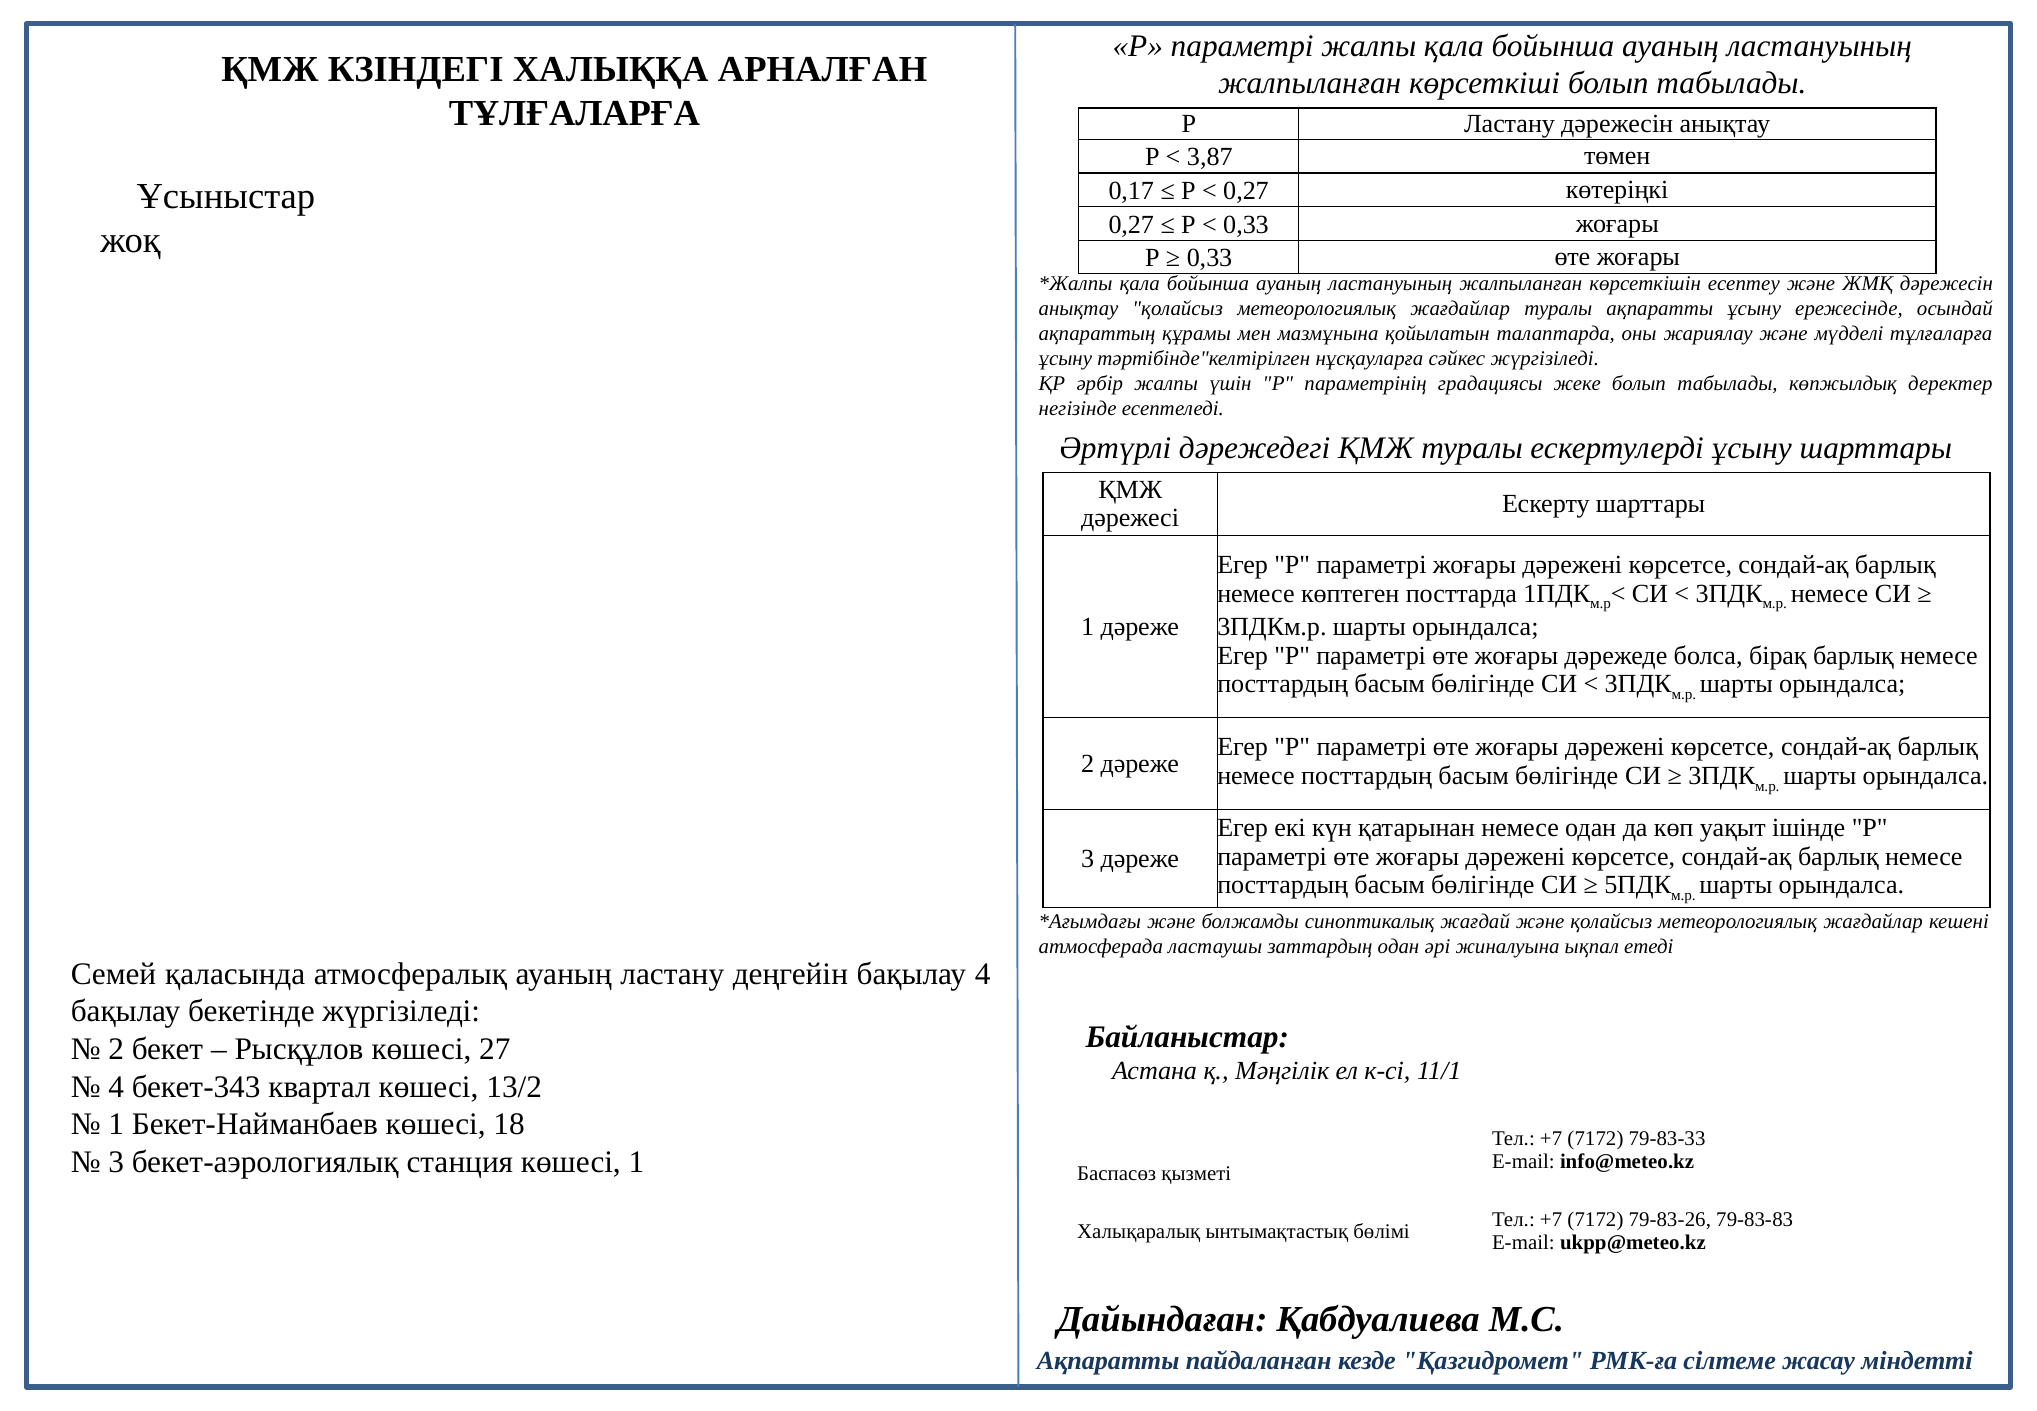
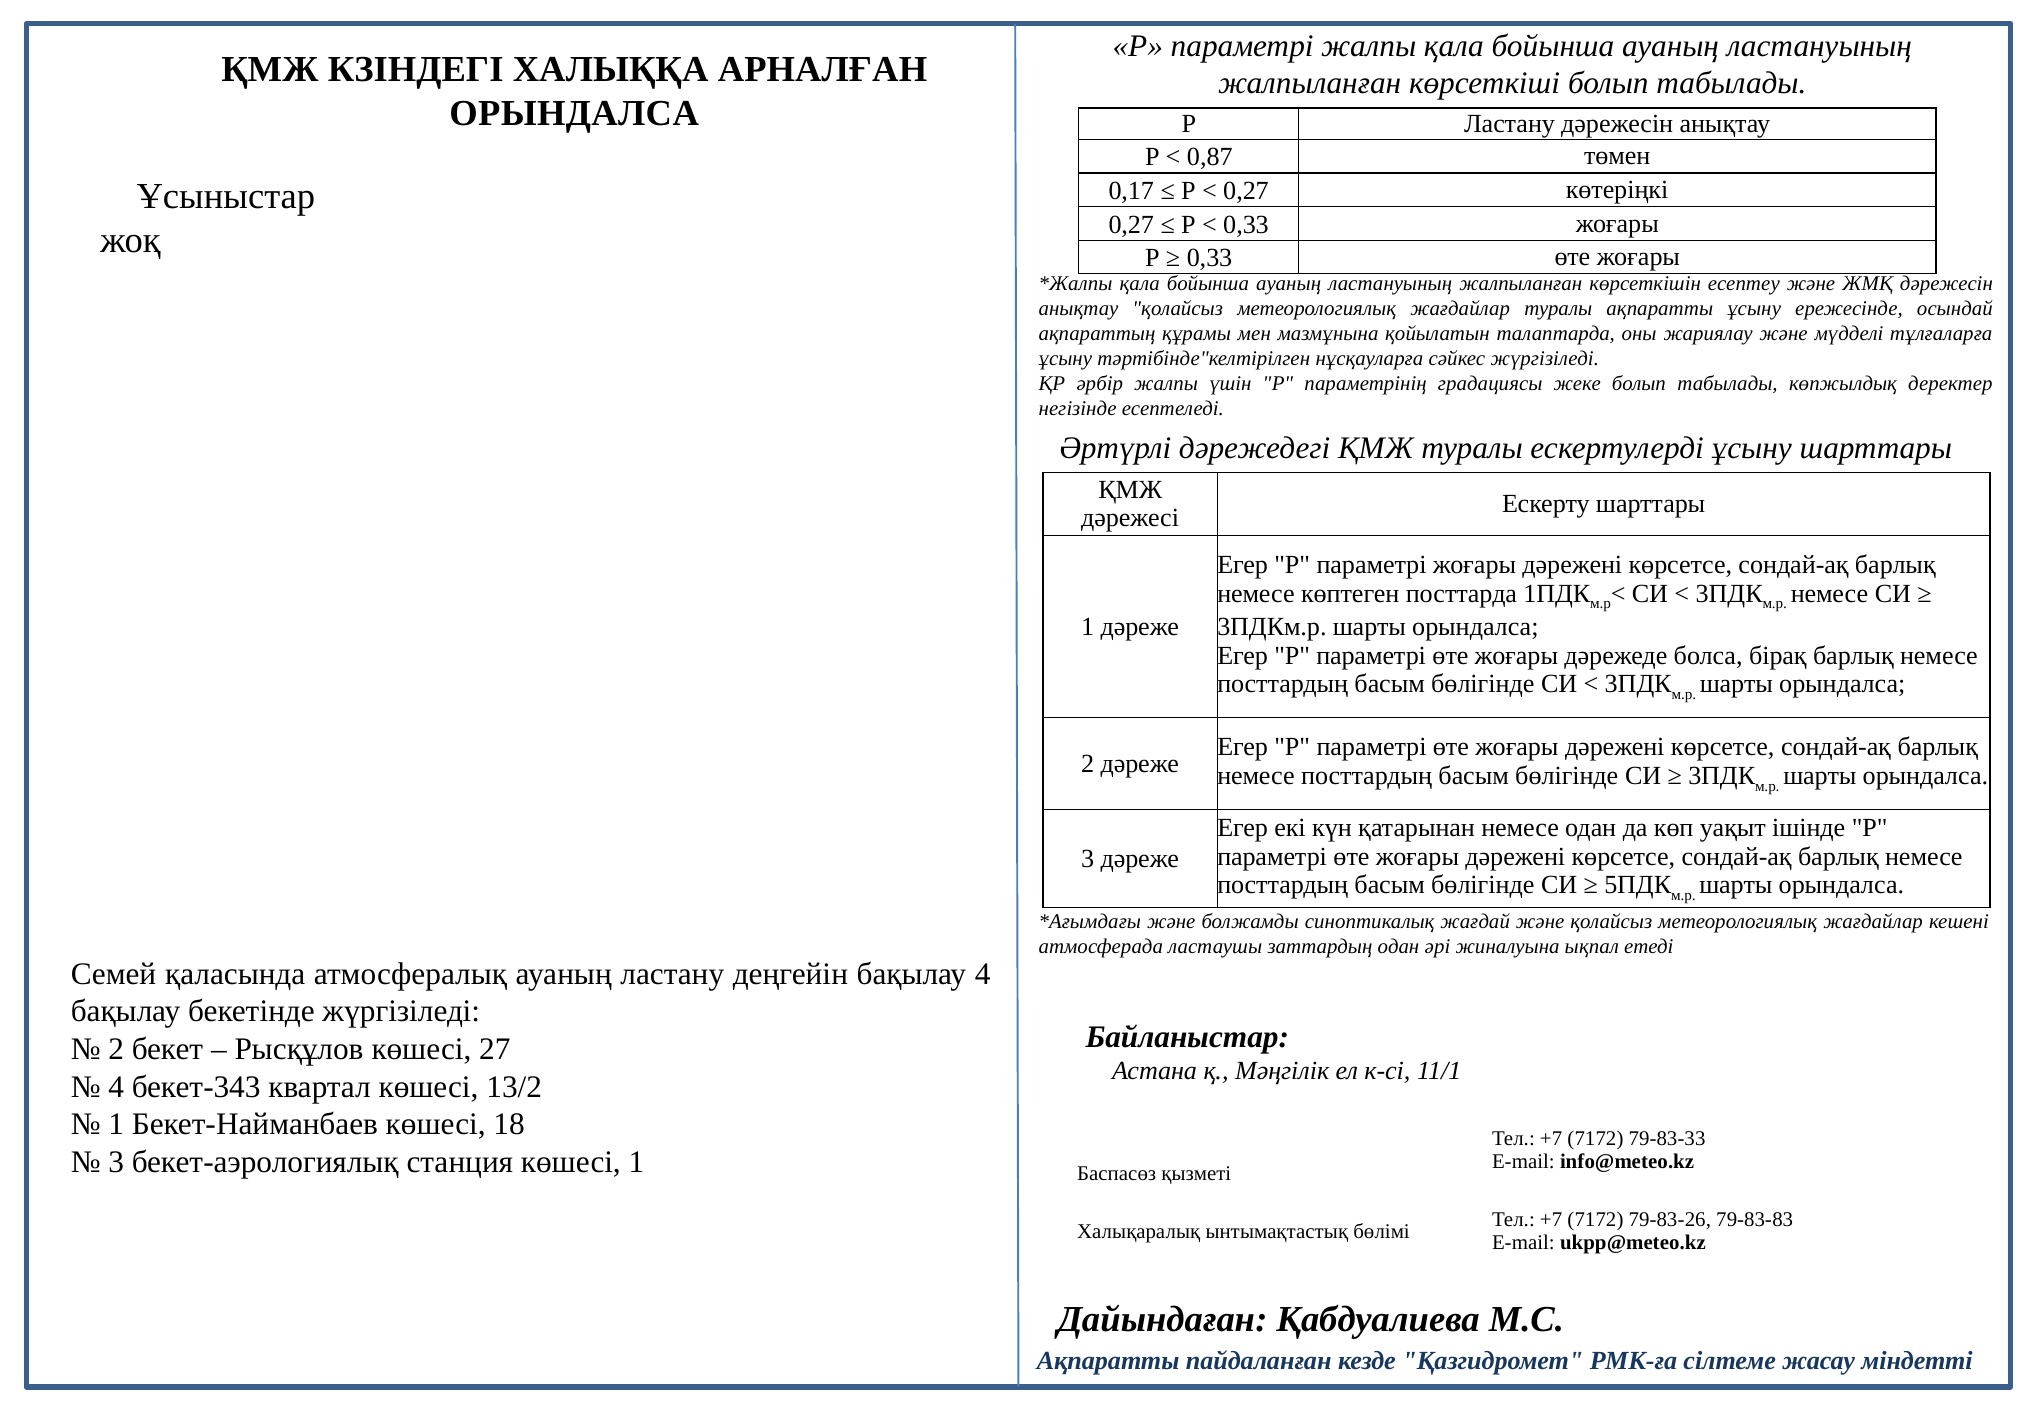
ТҰЛҒАЛАРҒА at (574, 113): ТҰЛҒАЛАРҒА -> ОРЫНДАЛСА
3,87: 3,87 -> 0,87
